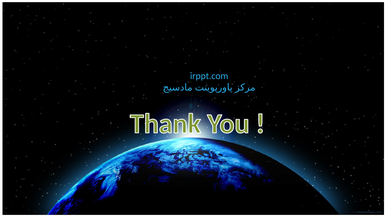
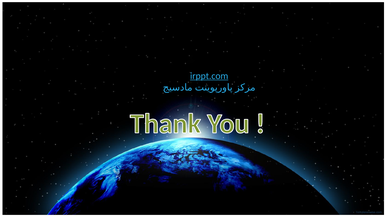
irppt.com underline: none -> present
